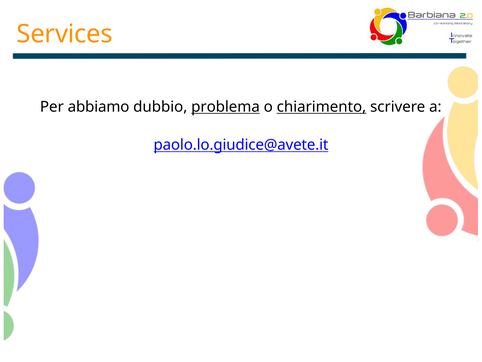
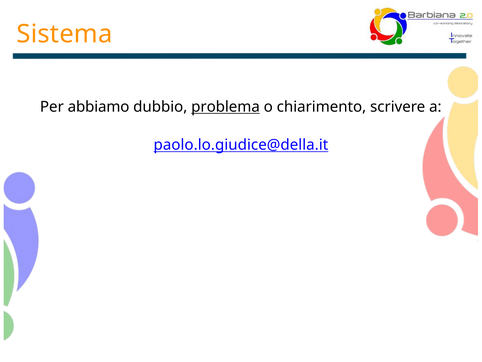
Services: Services -> Sistema
chiarimento underline: present -> none
paolo.lo.giudice@avete.it: paolo.lo.giudice@avete.it -> paolo.lo.giudice@della.it
